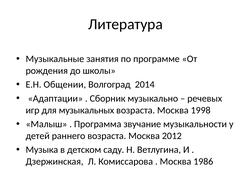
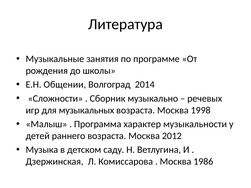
Адаптации: Адаптации -> Сложности
звучание: звучание -> характер
